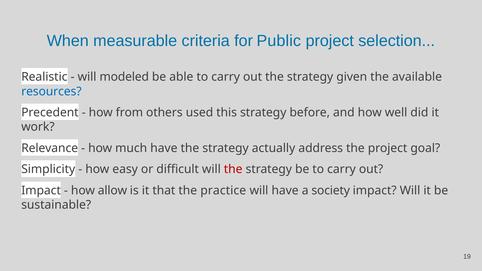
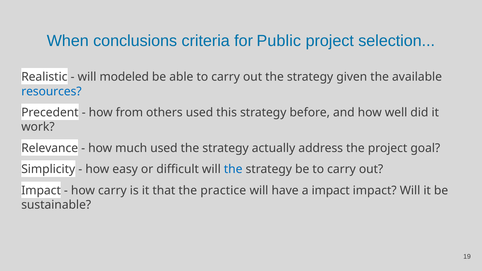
measurable: measurable -> conclusions
much have: have -> used
the at (233, 169) colour: red -> blue
how allow: allow -> carry
a society: society -> impact
